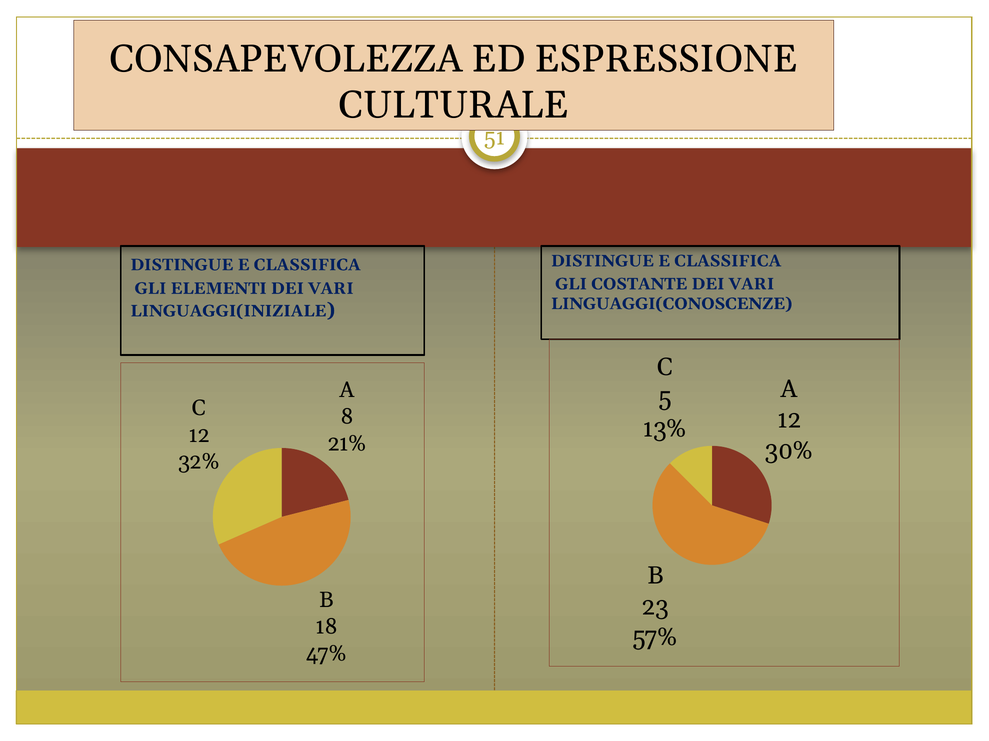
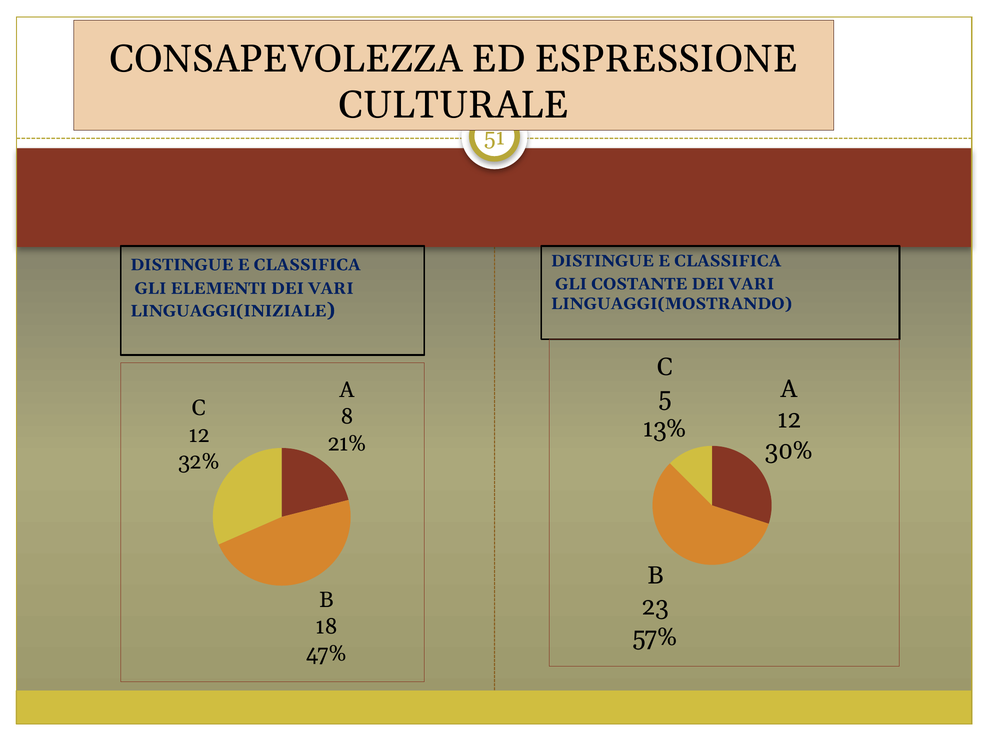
LINGUAGGI(CONOSCENZE: LINGUAGGI(CONOSCENZE -> LINGUAGGI(MOSTRANDO
